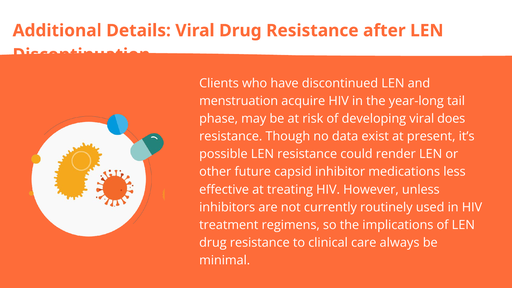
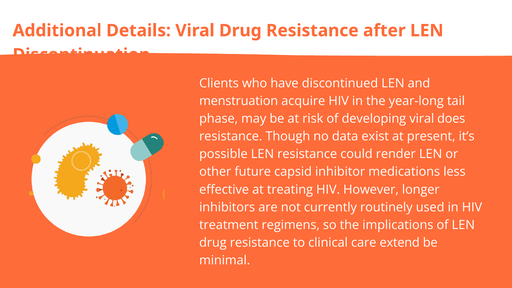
unless: unless -> longer
always: always -> extend
